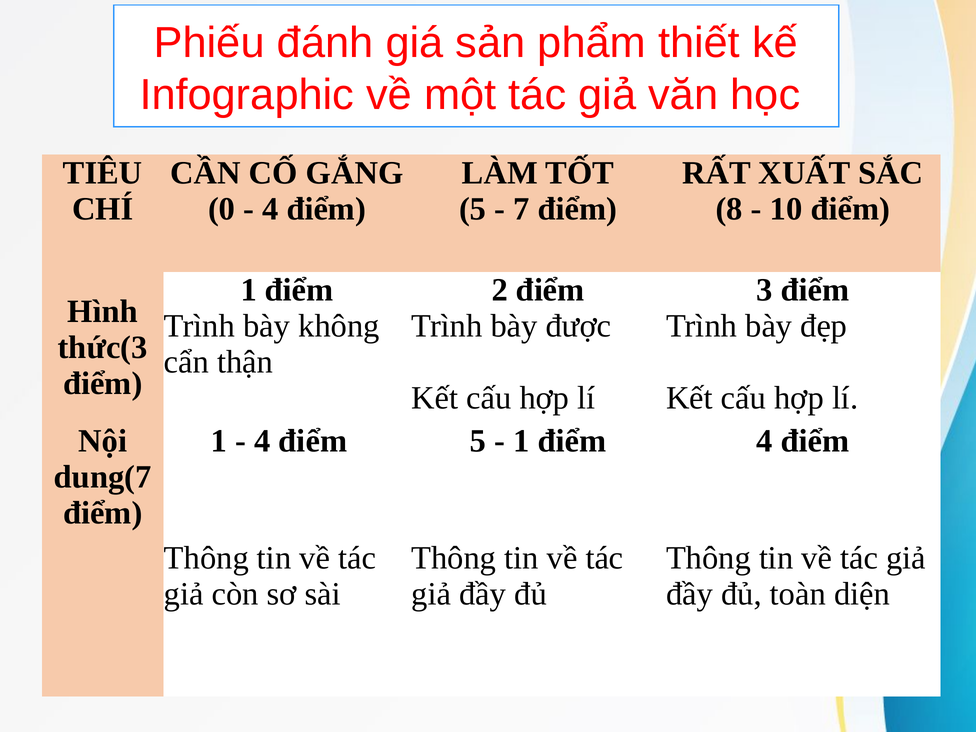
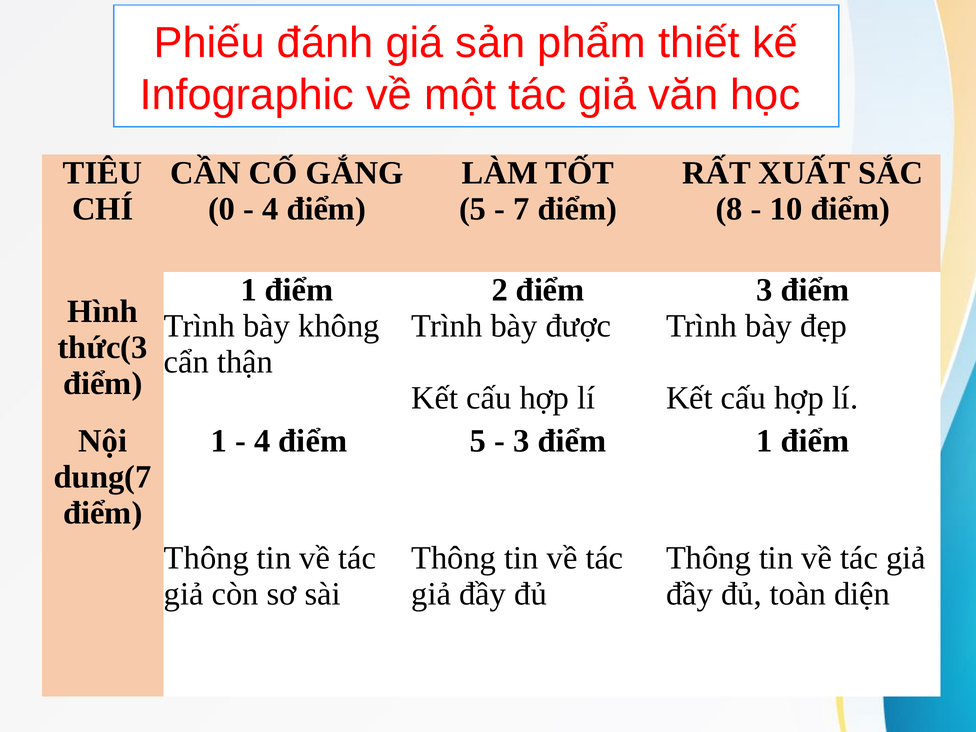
1 at (521, 441): 1 -> 3
4 at (764, 441): 4 -> 1
